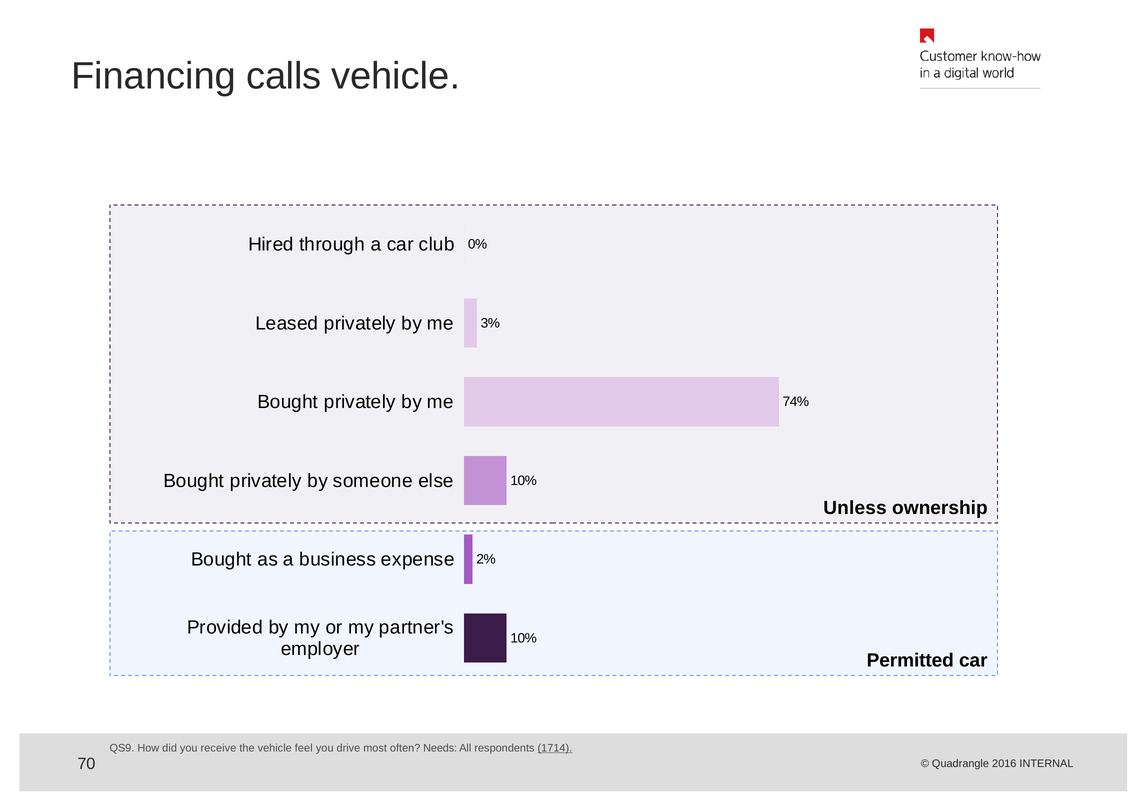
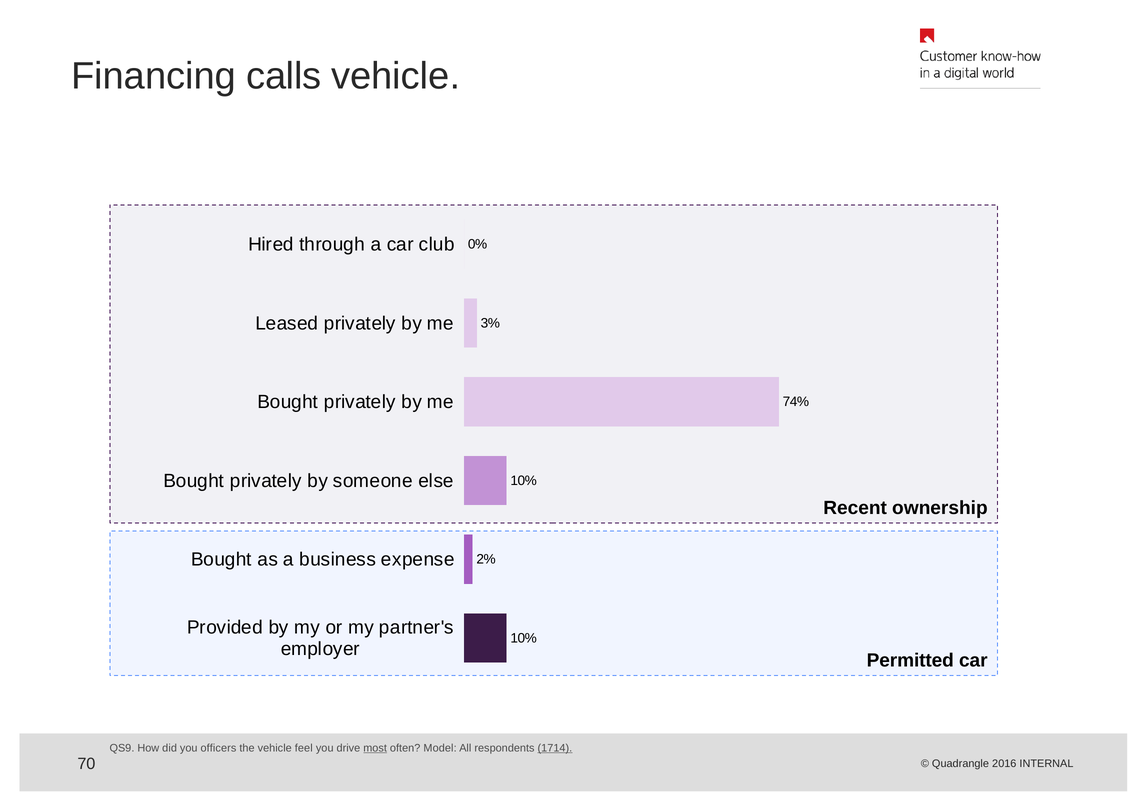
Unless: Unless -> Recent
receive: receive -> officers
most underline: none -> present
Needs: Needs -> Model
